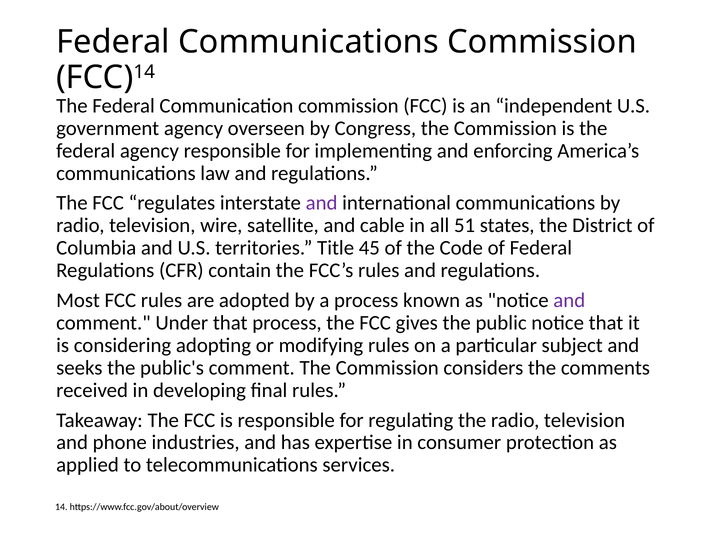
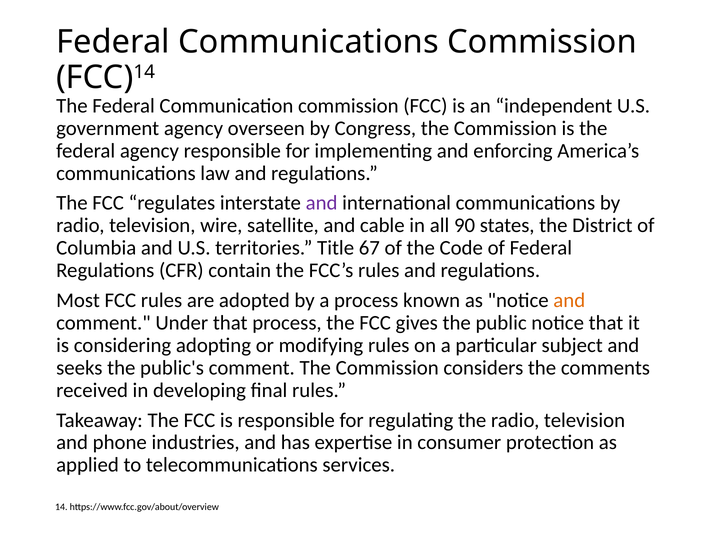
51: 51 -> 90
45: 45 -> 67
and at (569, 301) colour: purple -> orange
